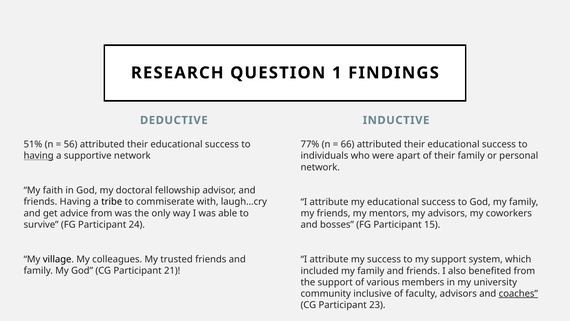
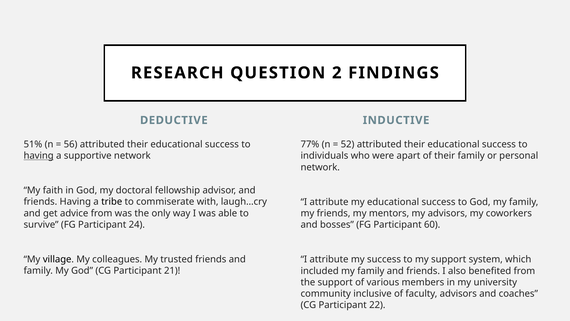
1: 1 -> 2
66: 66 -> 52
15: 15 -> 60
coaches underline: present -> none
23: 23 -> 22
